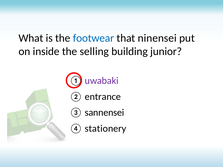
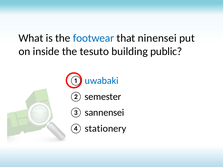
selling: selling -> tesuto
junior: junior -> public
uwabaki colour: purple -> blue
entrance: entrance -> semester
